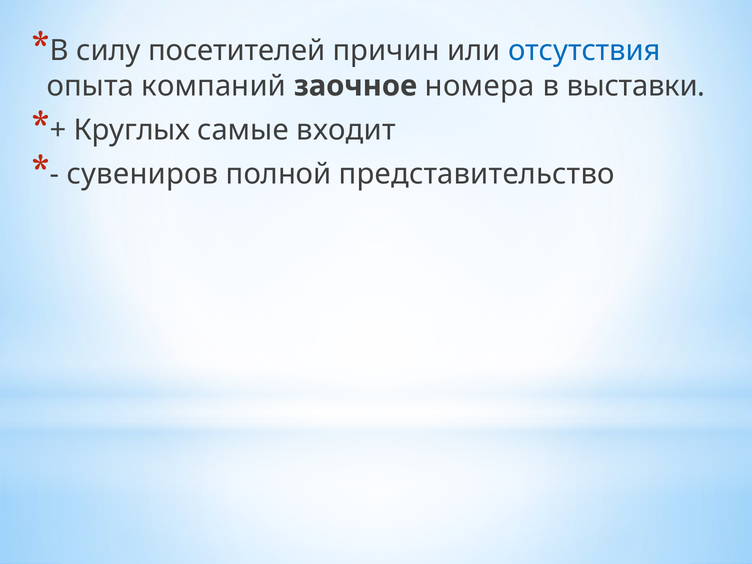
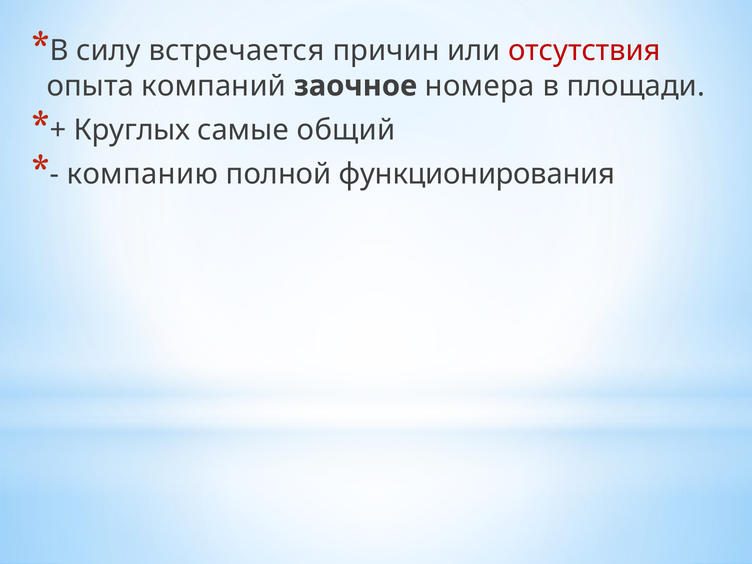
посетителей: посетителей -> встречается
отсутствия colour: blue -> red
выставки: выставки -> площади
входит: входит -> общий
сувениров: сувениров -> компанию
представительство: представительство -> функционирования
